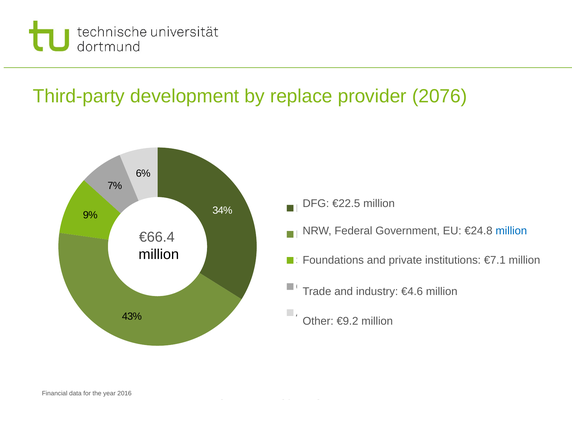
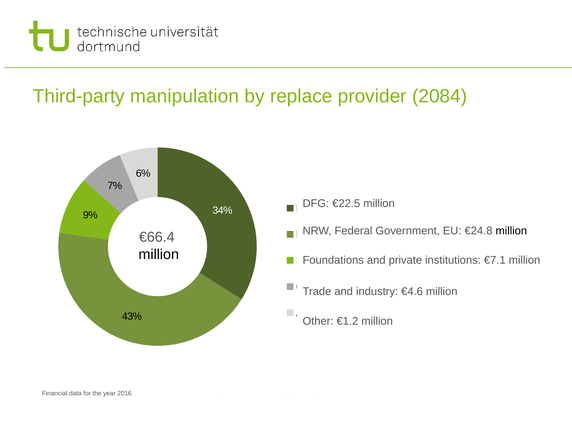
development: development -> manipulation
2076: 2076 -> 2084
million at (511, 231) colour: blue -> black
€9.2: €9.2 -> €1.2
